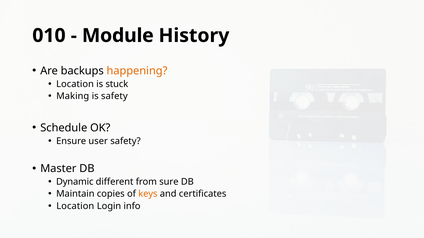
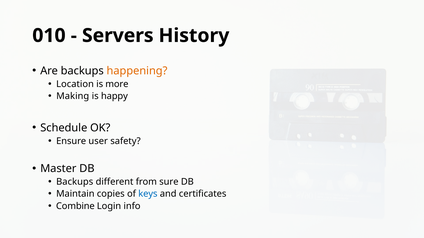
Module: Module -> Servers
stuck: stuck -> more
is safety: safety -> happy
Dynamic at (75, 182): Dynamic -> Backups
keys colour: orange -> blue
Location at (75, 206): Location -> Combine
